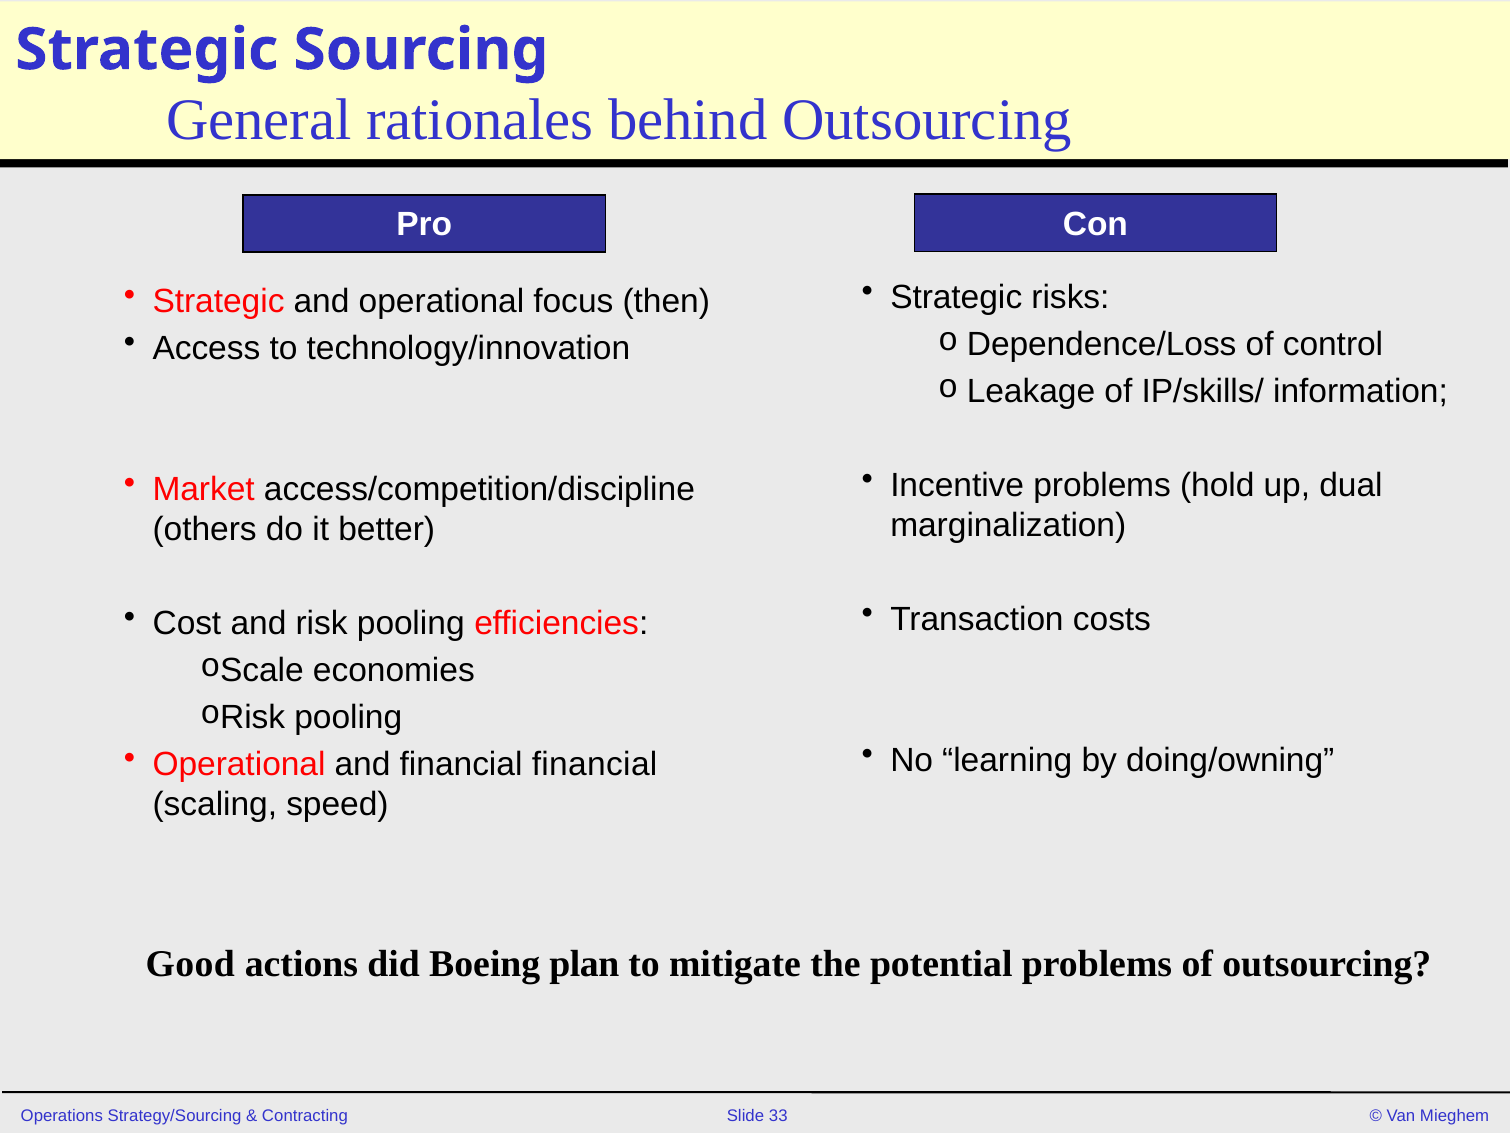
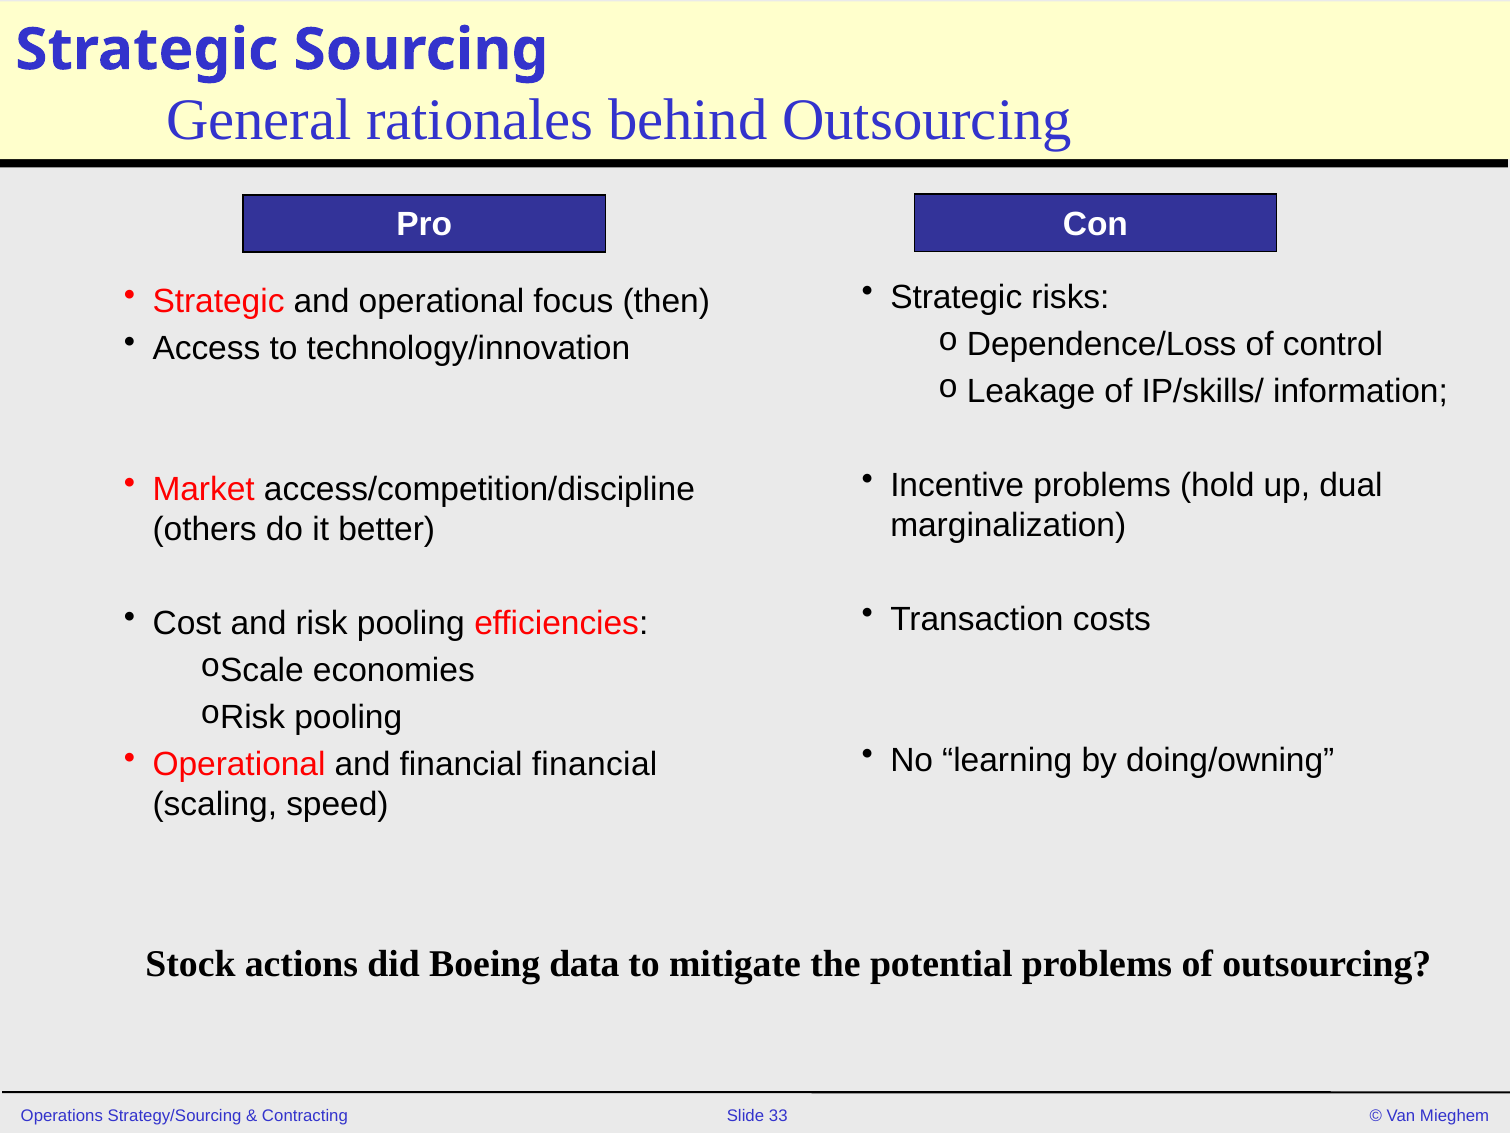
Good: Good -> Stock
plan: plan -> data
